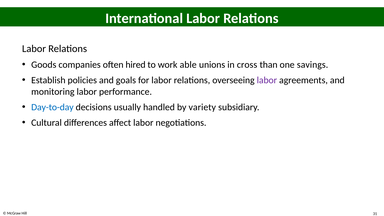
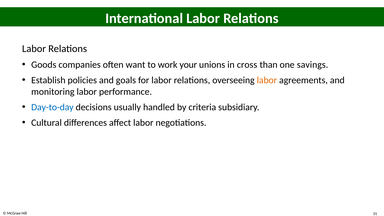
hired: hired -> want
able: able -> your
labor at (267, 80) colour: purple -> orange
variety: variety -> criteria
